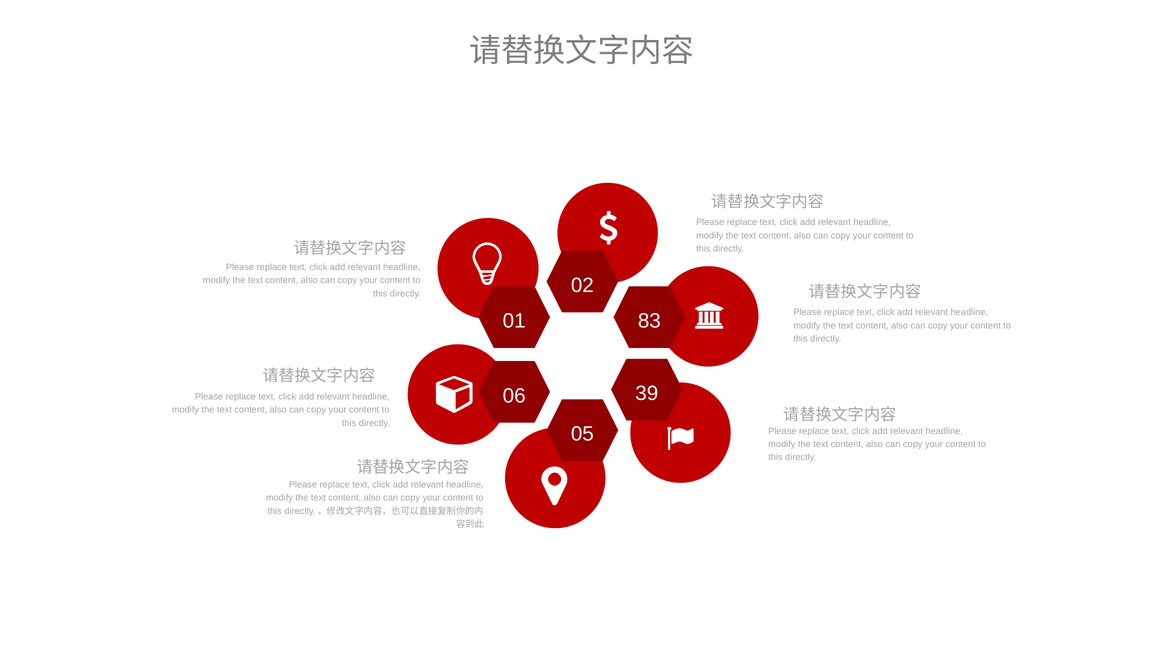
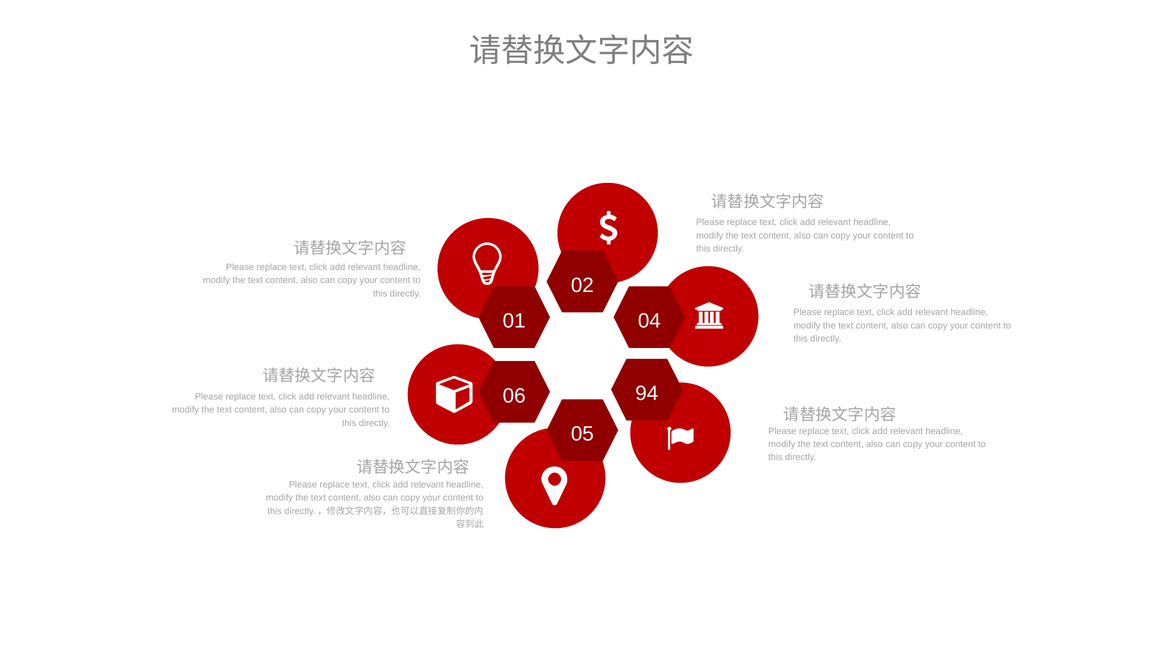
83: 83 -> 04
39: 39 -> 94
